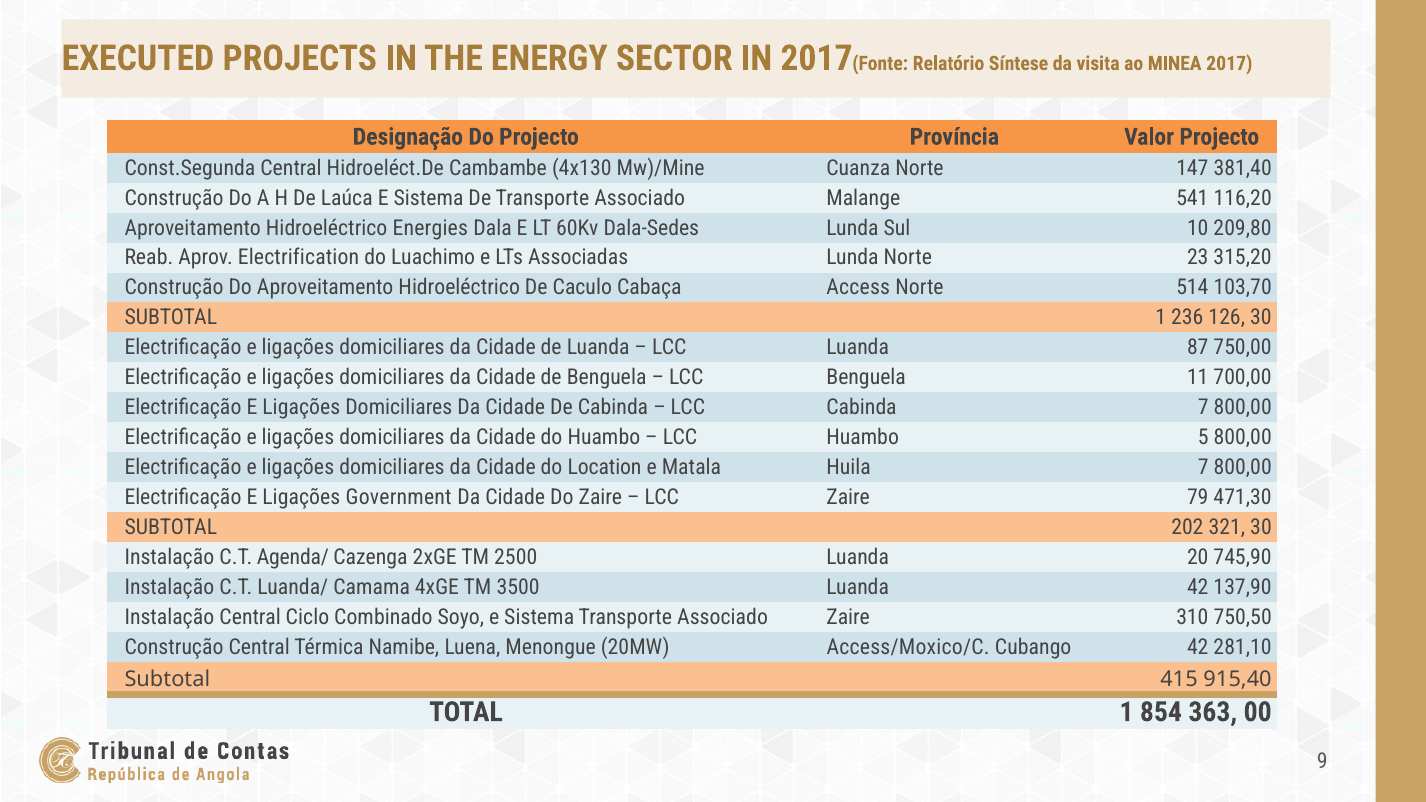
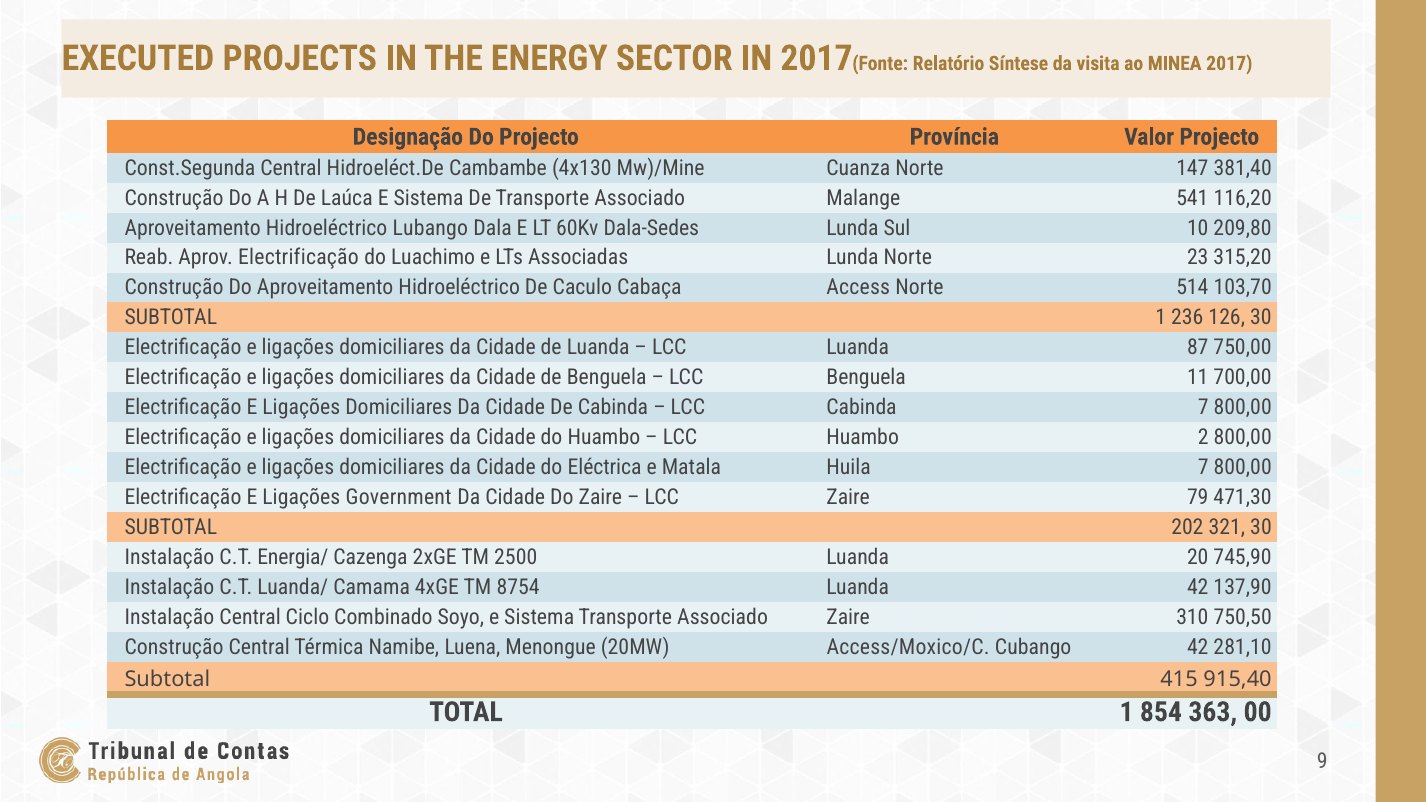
Energies: Energies -> Lubango
Aprov Electrification: Electrification -> Electrificação
5: 5 -> 2
Location: Location -> Eléctrica
Agenda/: Agenda/ -> Energia/
3500: 3500 -> 8754
